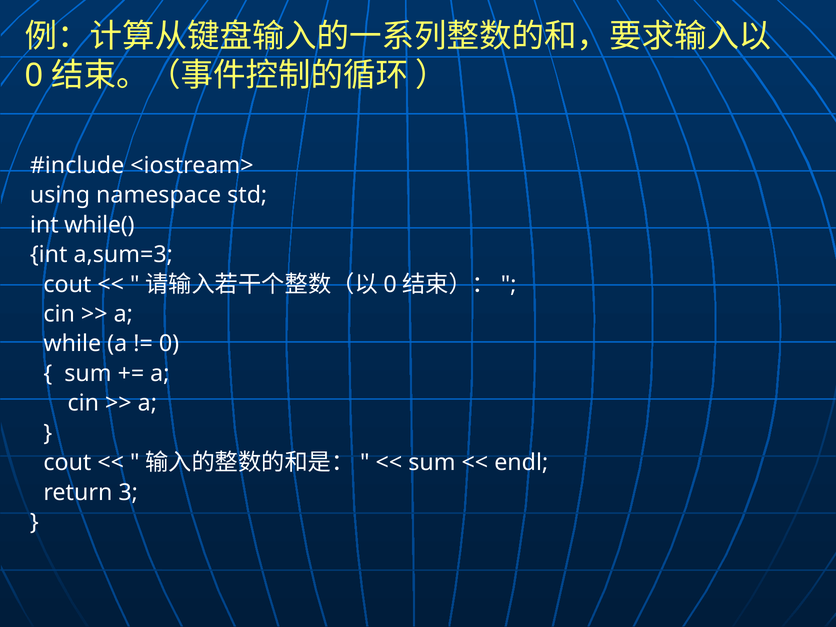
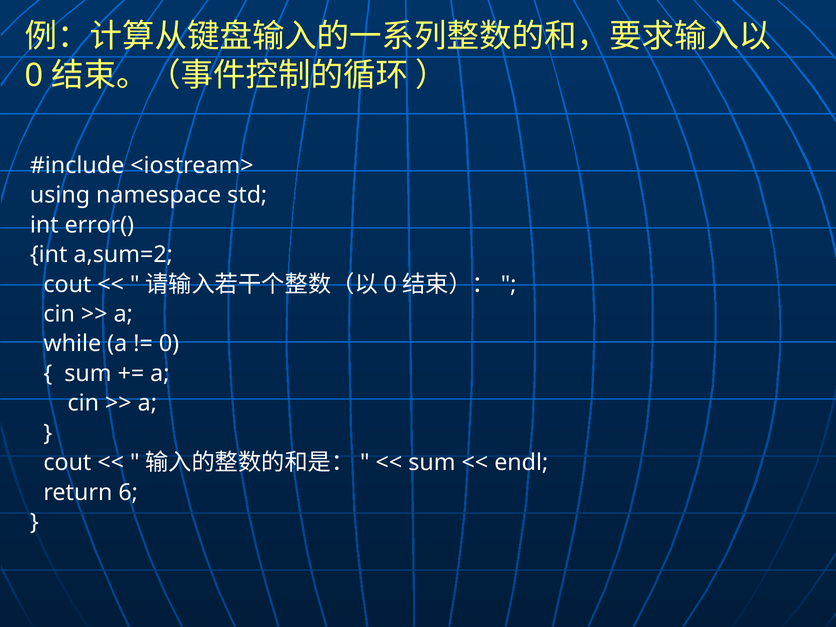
while(: while( -> error(
a,sum=3: a,sum=3 -> a,sum=2
3: 3 -> 6
